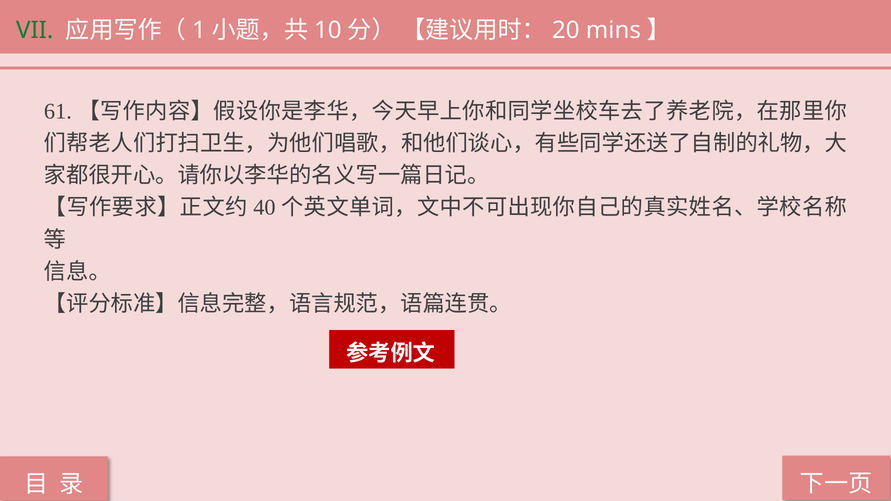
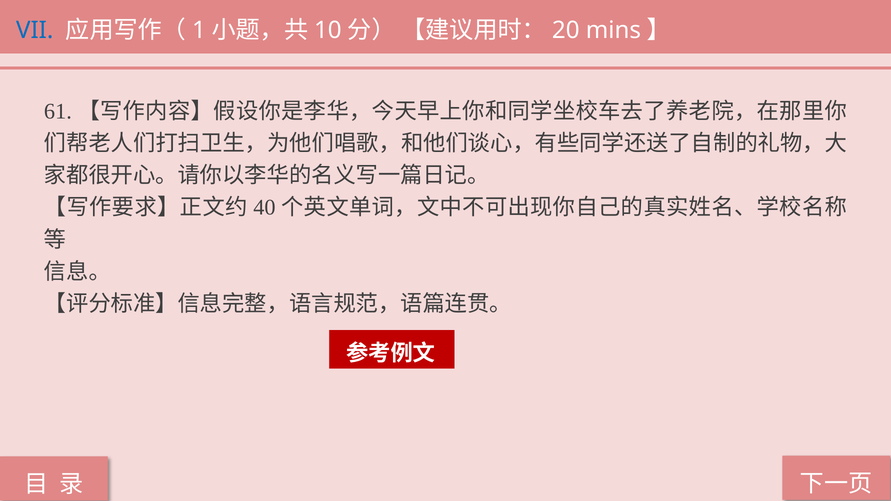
VII colour: green -> blue
